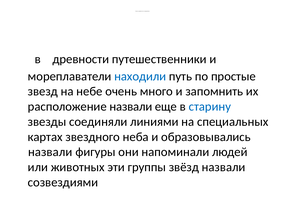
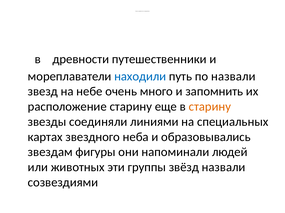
по простые: простые -> назвали
расположение назвали: назвали -> старину
старину at (210, 107) colour: blue -> orange
назвали at (50, 153): назвали -> звездам
